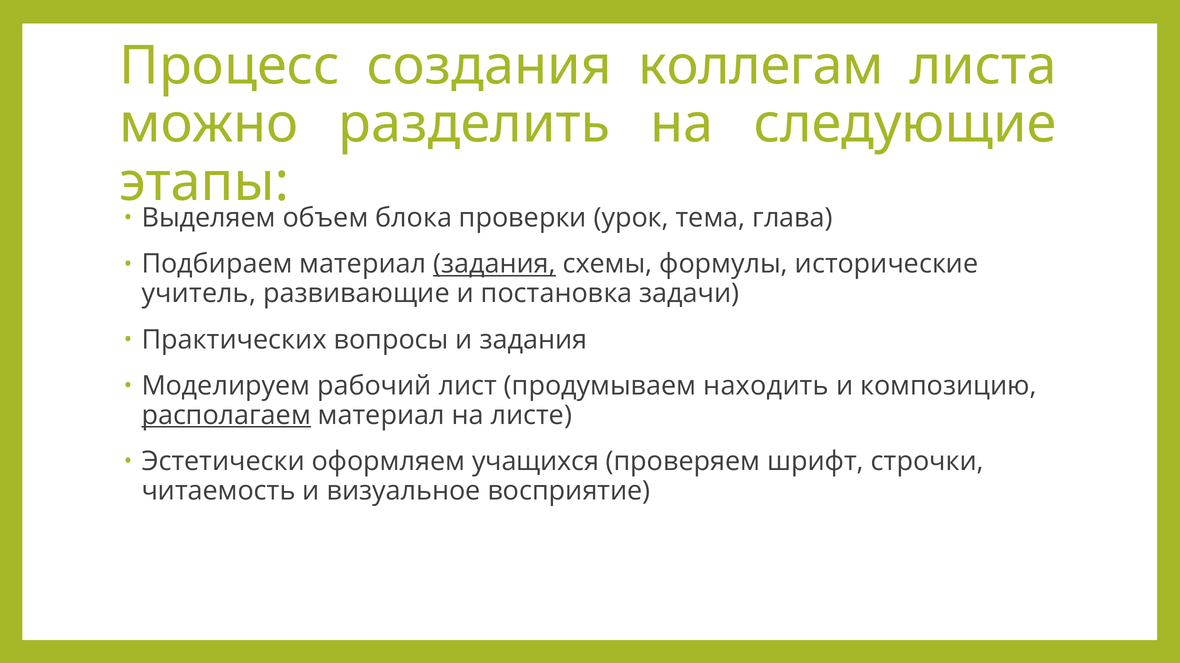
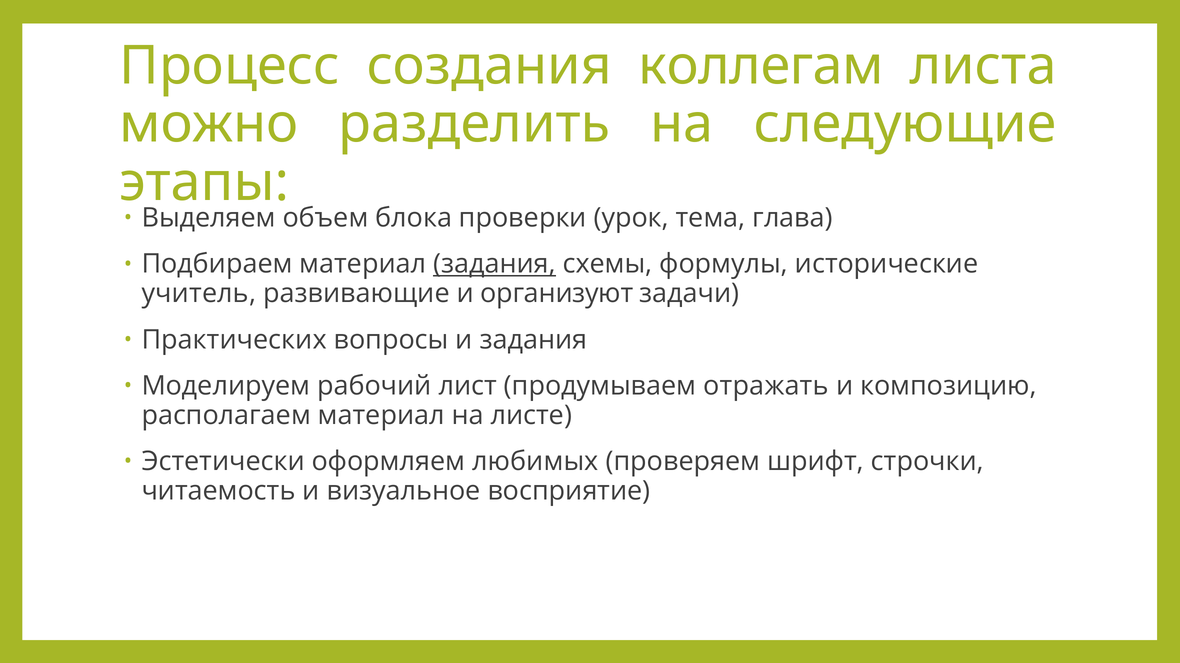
постановка: постановка -> организуют
находить: находить -> отражать
располагаем underline: present -> none
учащихся: учащихся -> любимых
